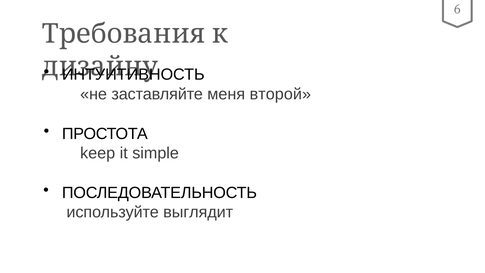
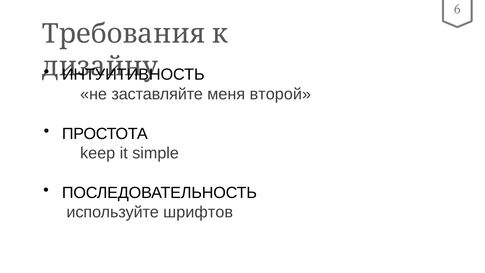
выглядит: выглядит -> шрифтов
